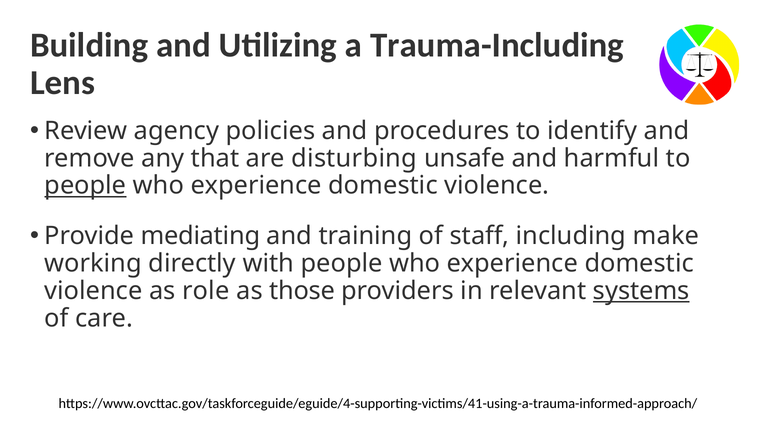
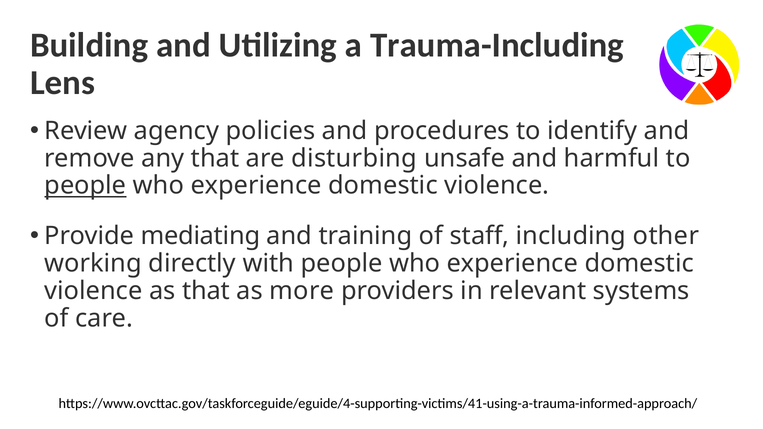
make: make -> other
as role: role -> that
those: those -> more
systems underline: present -> none
